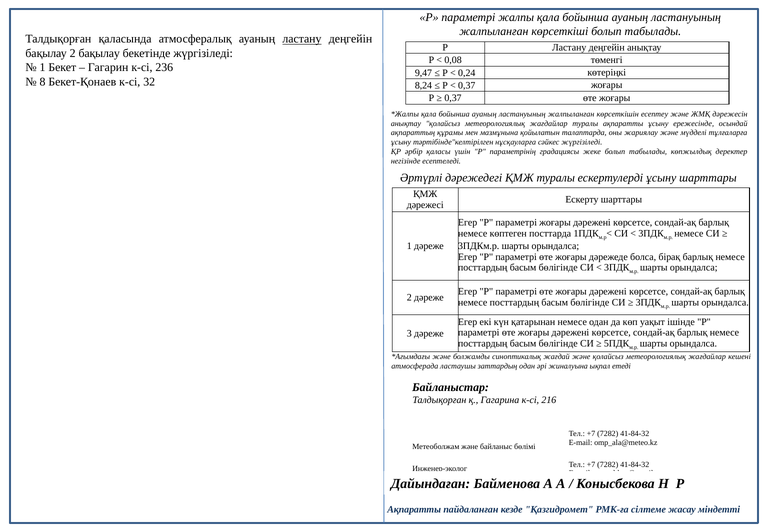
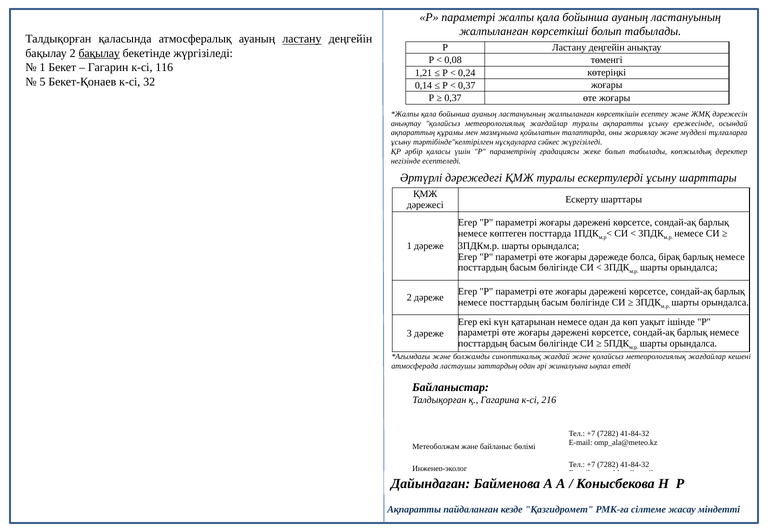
бақылау at (99, 53) underline: none -> present
236: 236 -> 116
9,47: 9,47 -> 1,21
8: 8 -> 5
8,24: 8,24 -> 0,14
